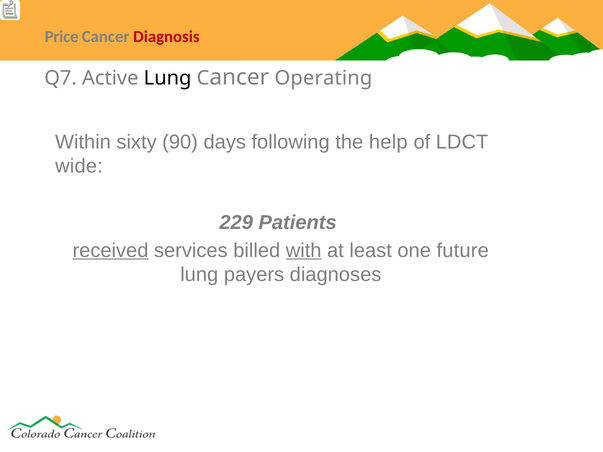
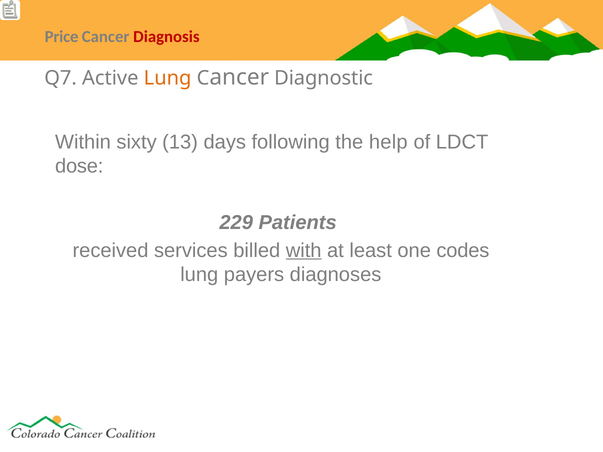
Lung at (168, 78) colour: black -> orange
Operating: Operating -> Diagnostic
90: 90 -> 13
wide: wide -> dose
received underline: present -> none
future: future -> codes
